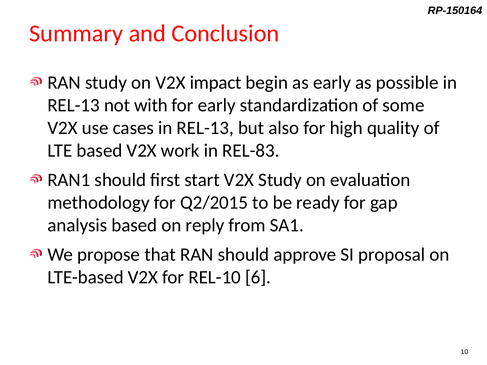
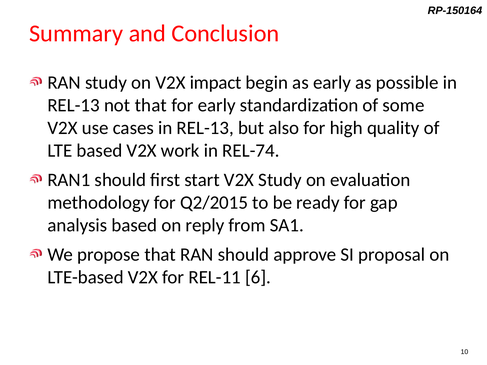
not with: with -> that
REL-83: REL-83 -> REL-74
REL-10: REL-10 -> REL-11
